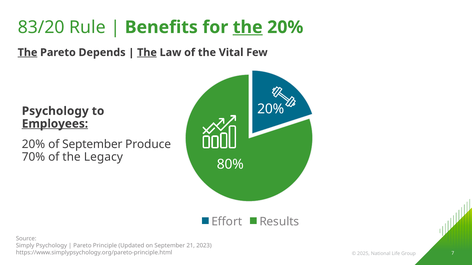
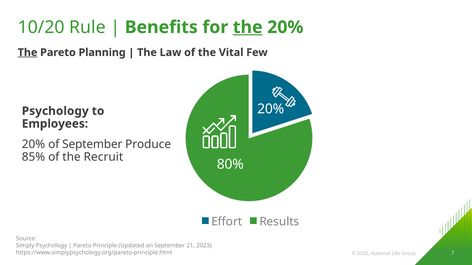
83/20: 83/20 -> 10/20
Depends: Depends -> Planning
The at (147, 53) underline: present -> none
Employees underline: present -> none
70%: 70% -> 85%
Legacy: Legacy -> Recruit
